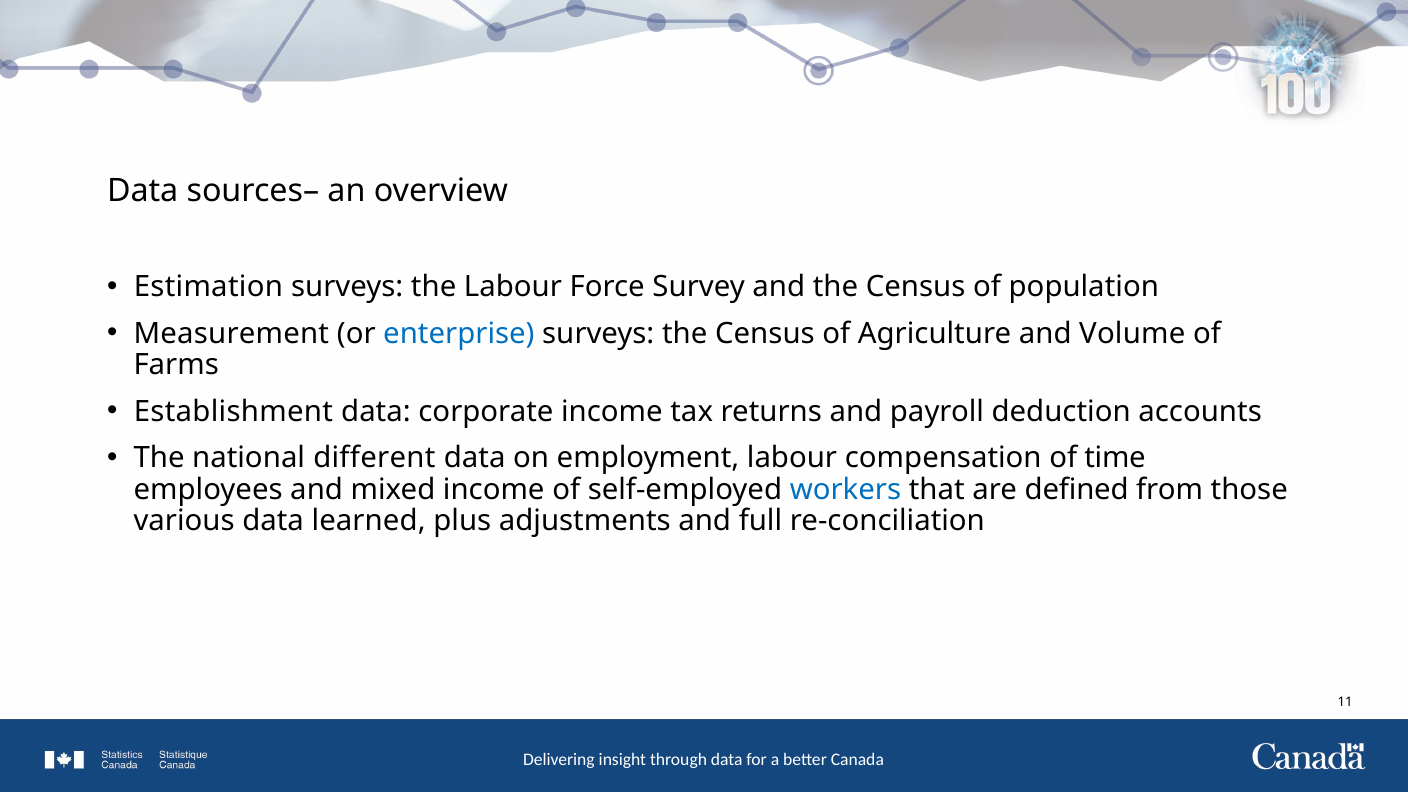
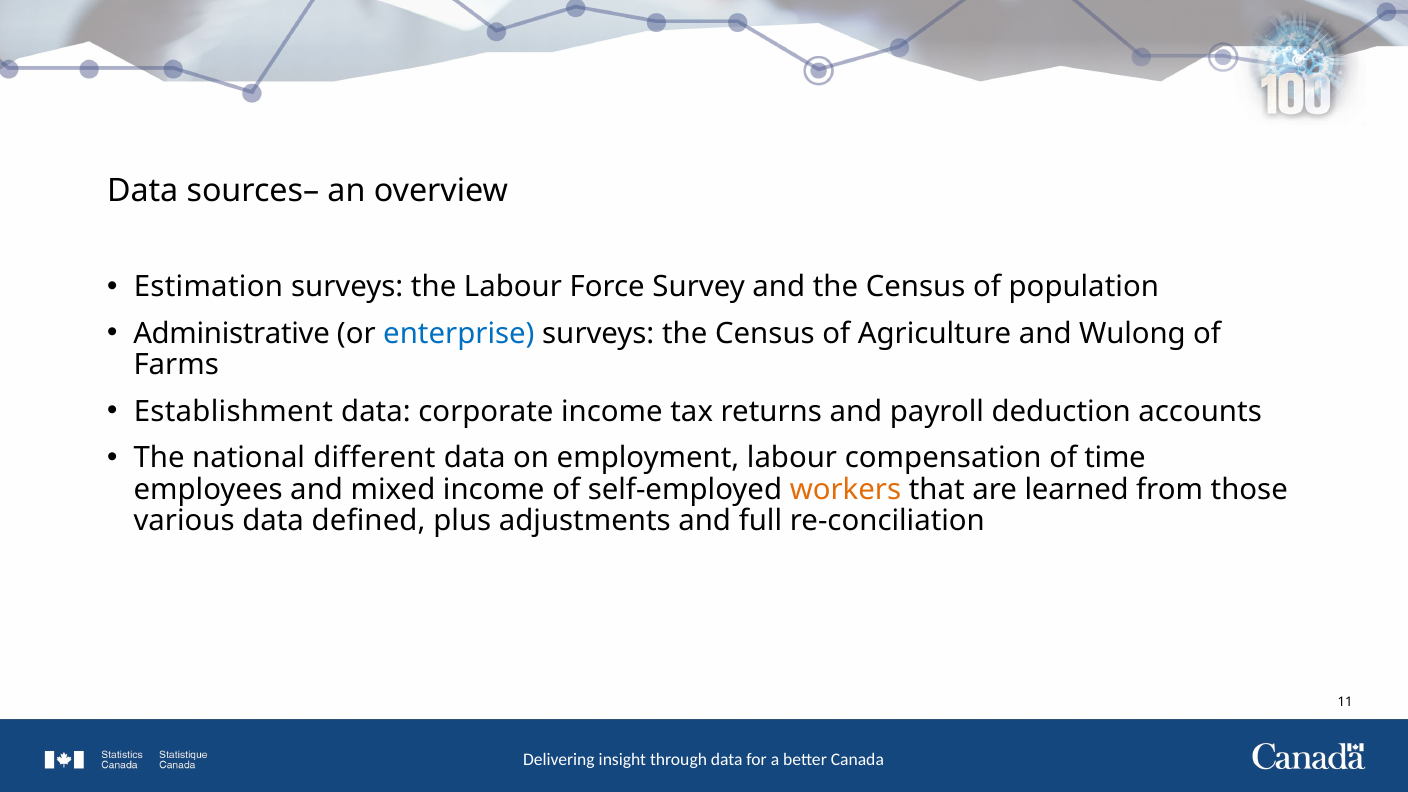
Measurement: Measurement -> Administrative
Volume: Volume -> Wulong
workers colour: blue -> orange
defined: defined -> learned
learned: learned -> defined
